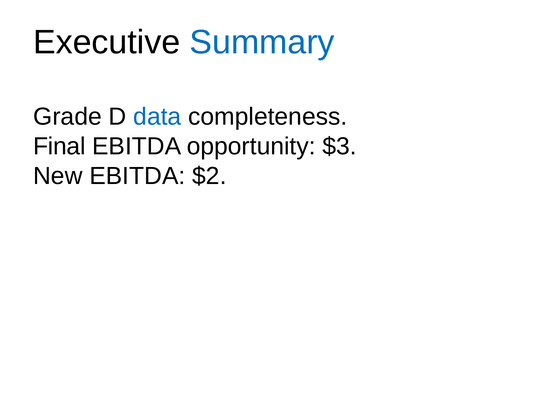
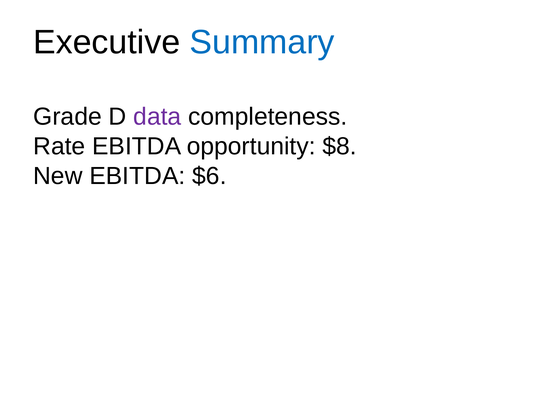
data colour: blue -> purple
Final: Final -> Rate
$3: $3 -> $8
$2: $2 -> $6
